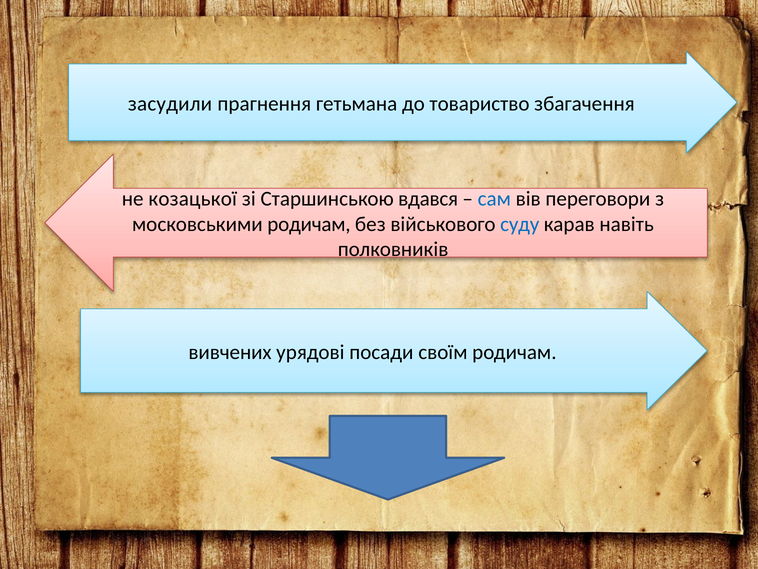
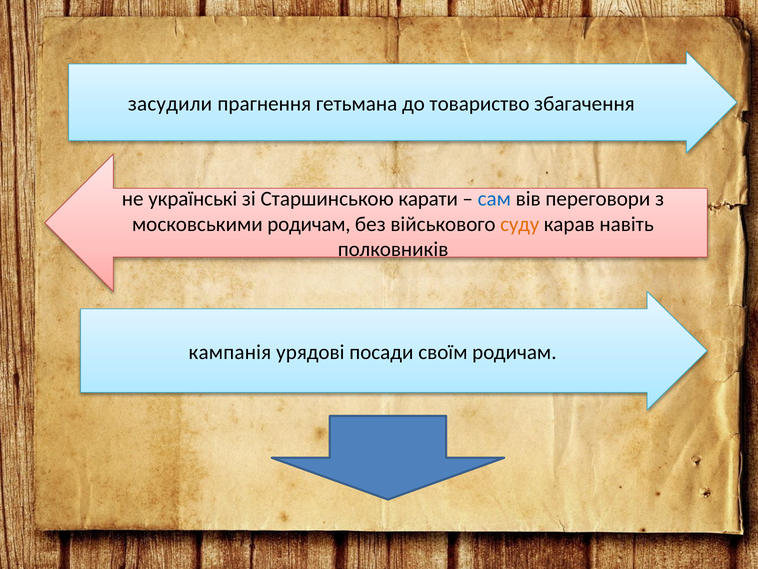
козацької: козацької -> українські
вдався: вдався -> карати
суду colour: blue -> orange
вивчених: вивчених -> кампанія
